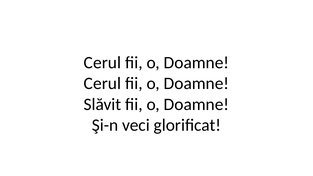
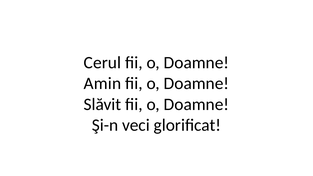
Cerul at (102, 84): Cerul -> Amin
